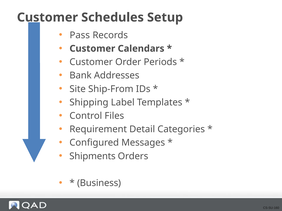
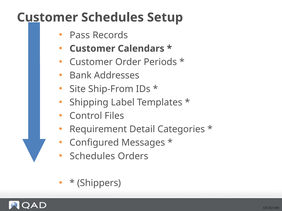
Shipments at (92, 157): Shipments -> Schedules
Business: Business -> Shippers
